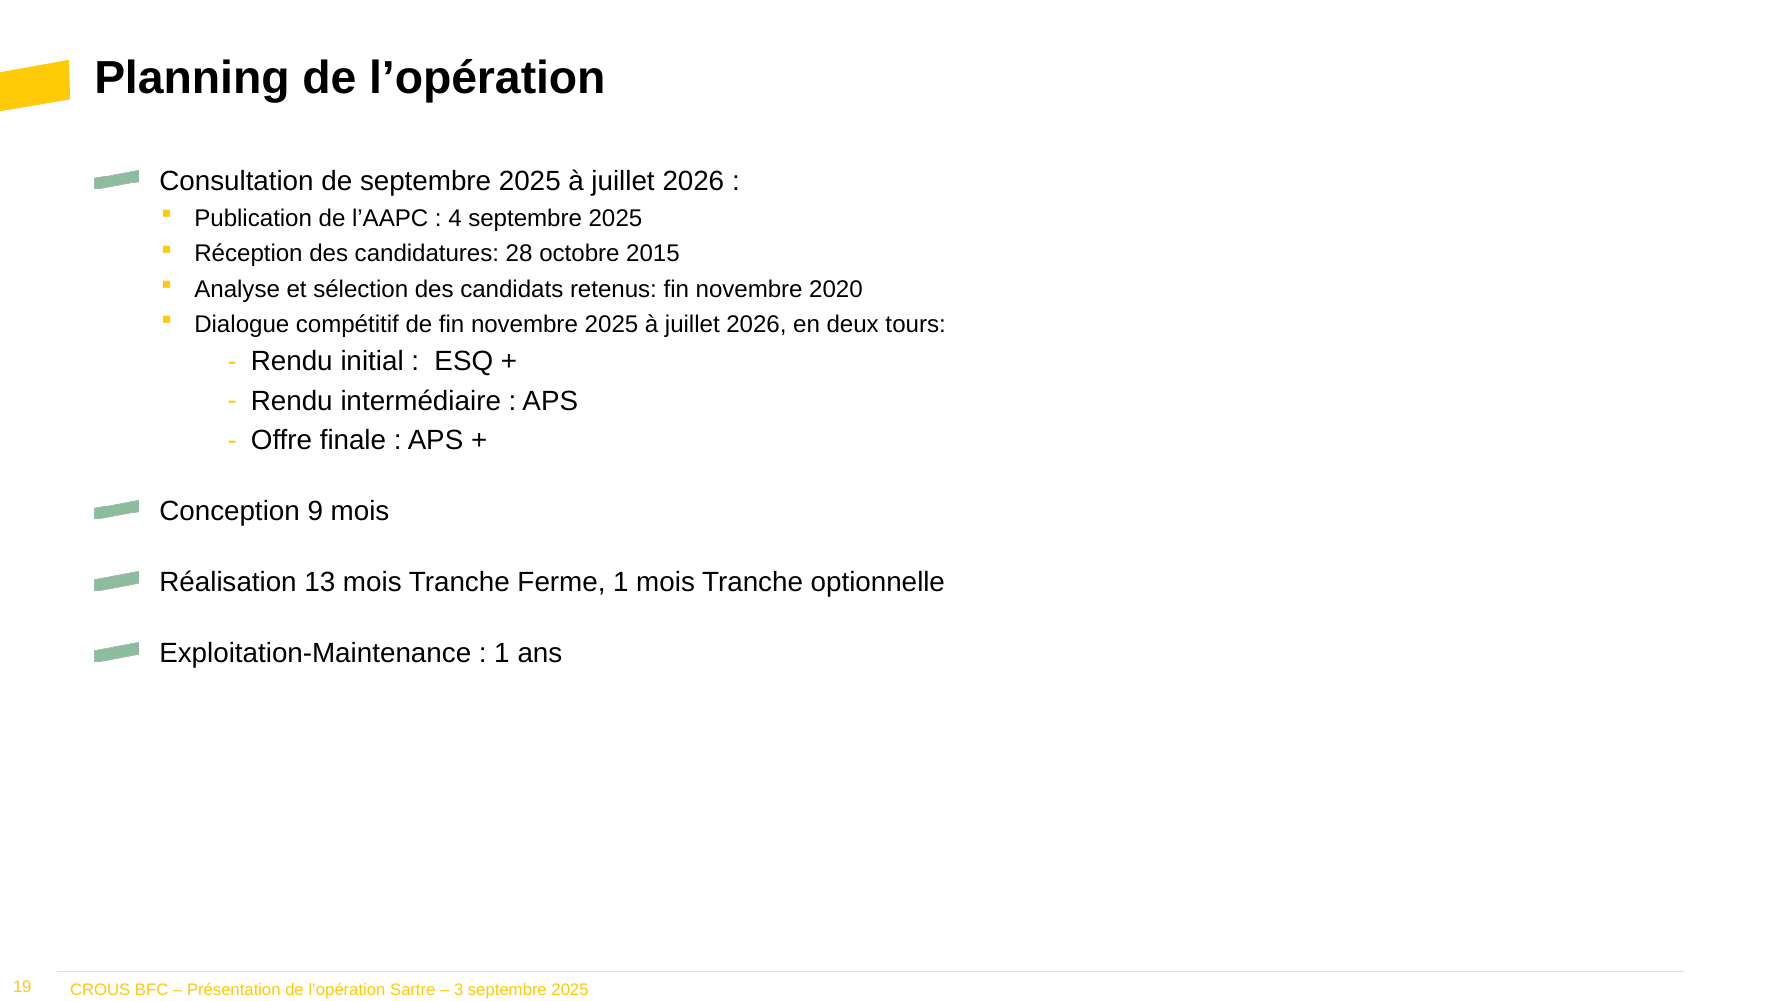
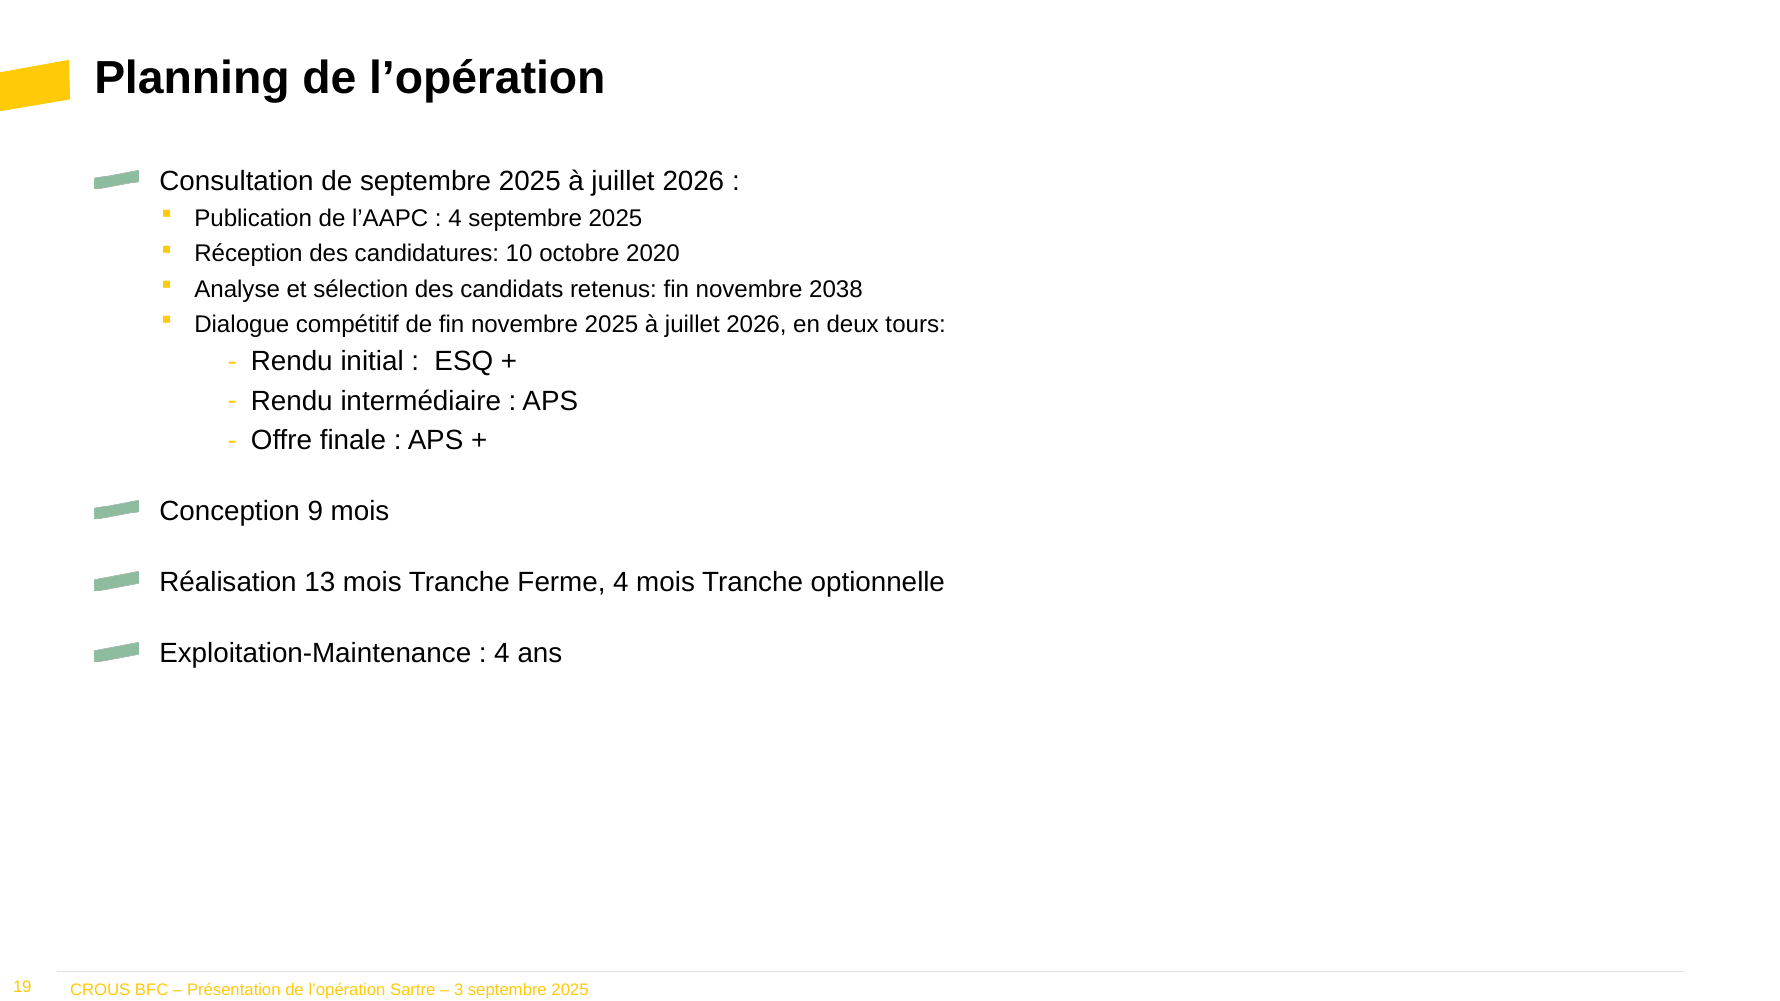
28: 28 -> 10
2015: 2015 -> 2020
2020: 2020 -> 2038
Ferme 1: 1 -> 4
1 at (502, 654): 1 -> 4
